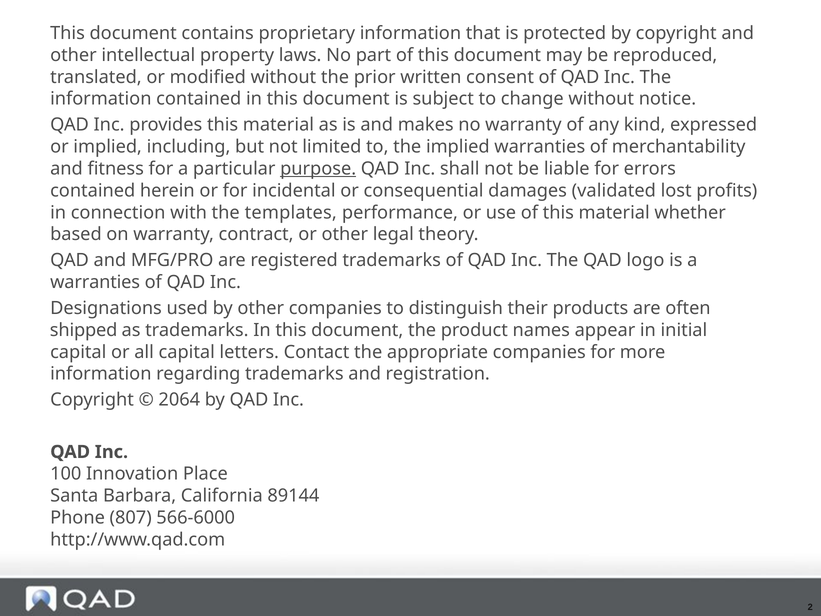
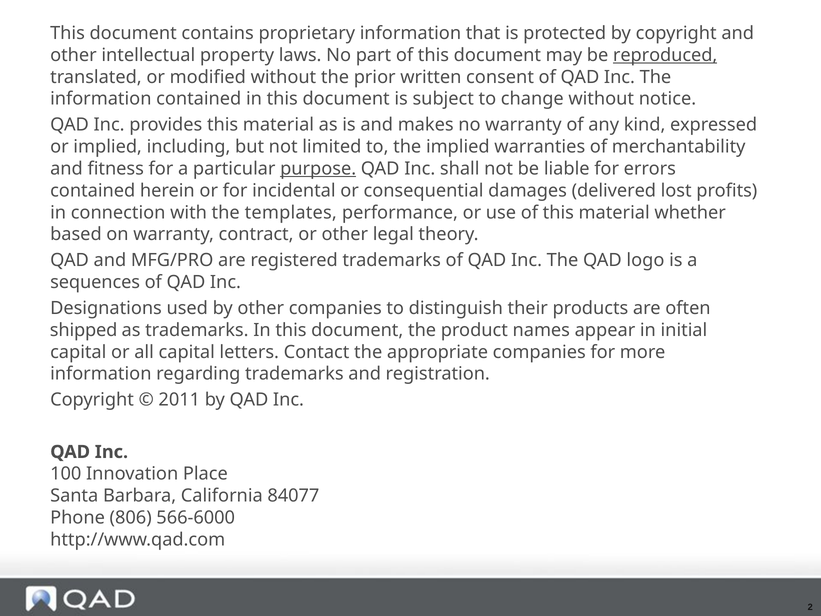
reproduced underline: none -> present
validated: validated -> delivered
warranties at (95, 282): warranties -> sequences
2064: 2064 -> 2011
89144: 89144 -> 84077
807: 807 -> 806
